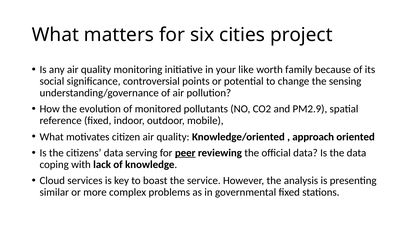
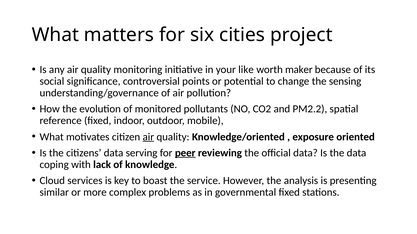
family: family -> maker
PM2.9: PM2.9 -> PM2.2
air at (148, 137) underline: none -> present
approach: approach -> exposure
